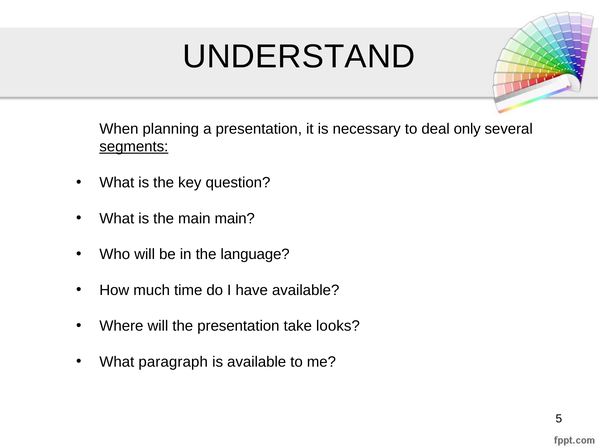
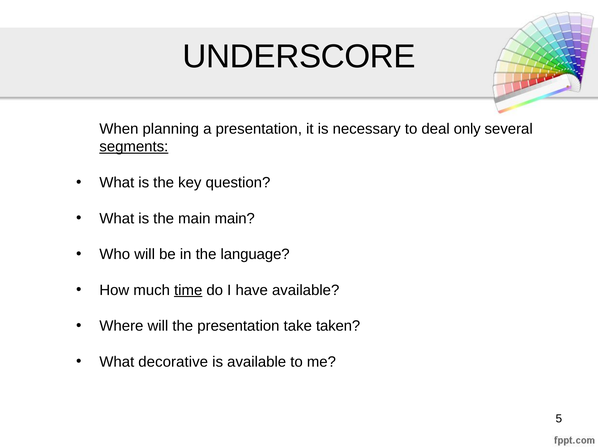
UNDERSTAND: UNDERSTAND -> UNDERSCORE
time underline: none -> present
looks: looks -> taken
paragraph: paragraph -> decorative
